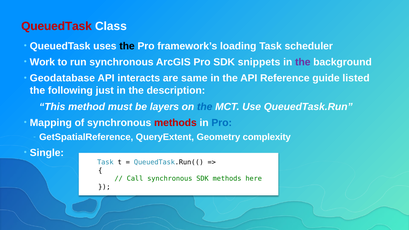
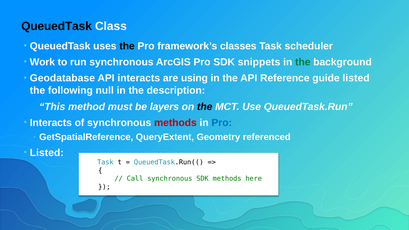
QueuedTask at (57, 26) colour: red -> black
loading: loading -> classes
the at (303, 62) colour: purple -> green
same: same -> using
just: just -> null
the at (205, 107) colour: blue -> black
Mapping at (51, 123): Mapping -> Interacts
complexity: complexity -> referenced
Single at (47, 153): Single -> Listed
